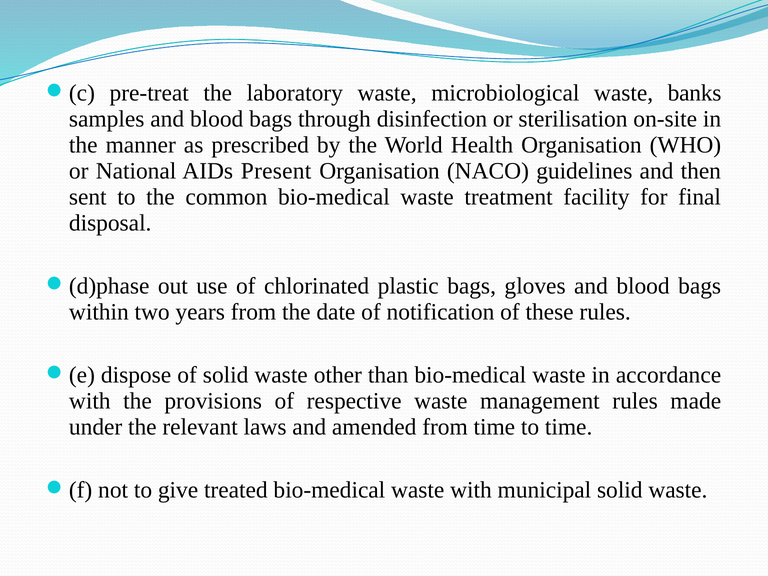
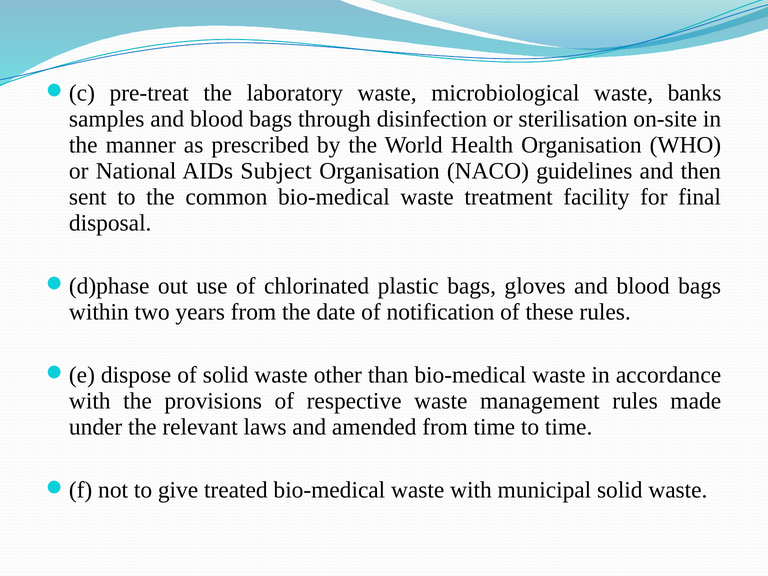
Present: Present -> Subject
